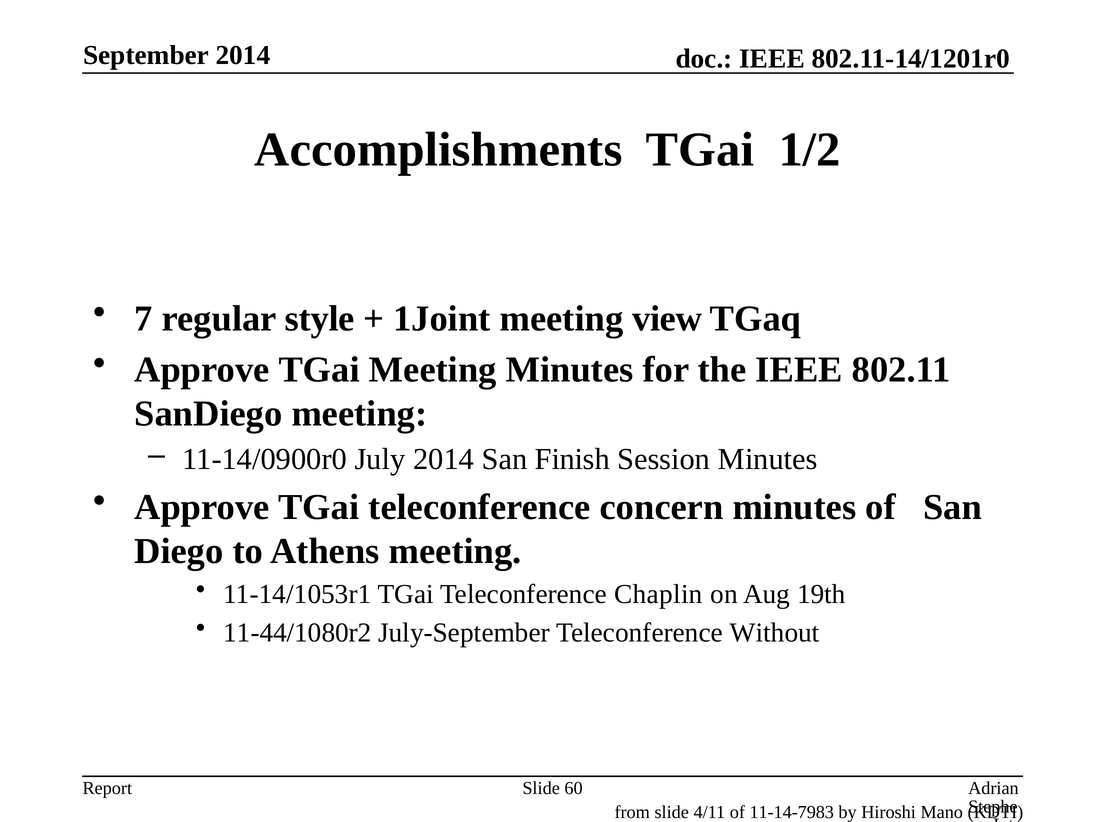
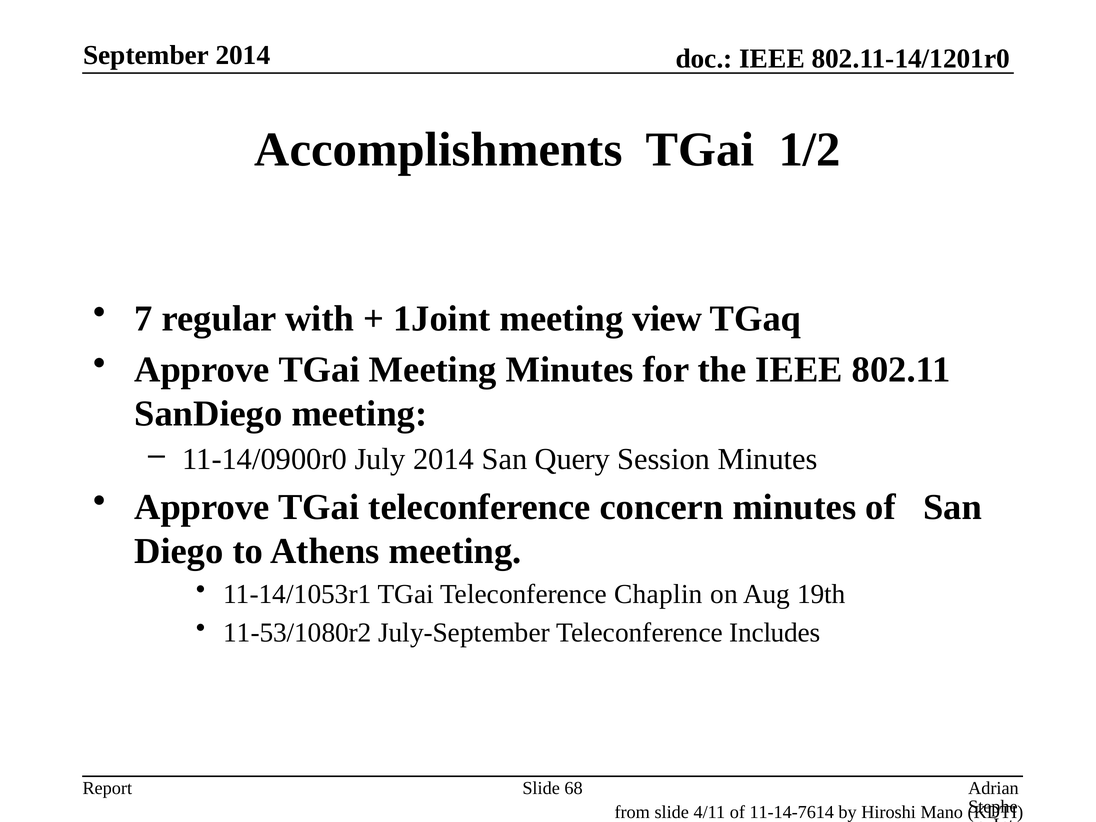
style: style -> with
Finish: Finish -> Query
11-44/1080r2: 11-44/1080r2 -> 11-53/1080r2
Without: Without -> Includes
60: 60 -> 68
11-14-7983: 11-14-7983 -> 11-14-7614
